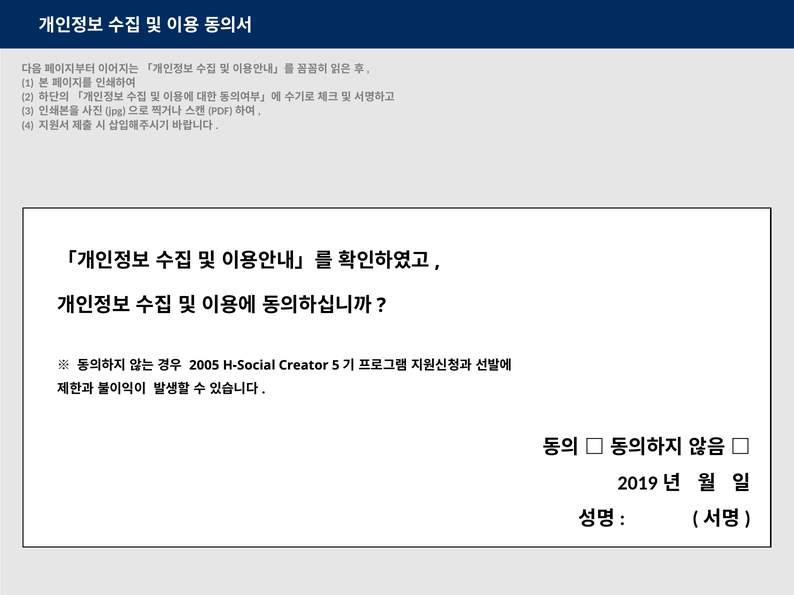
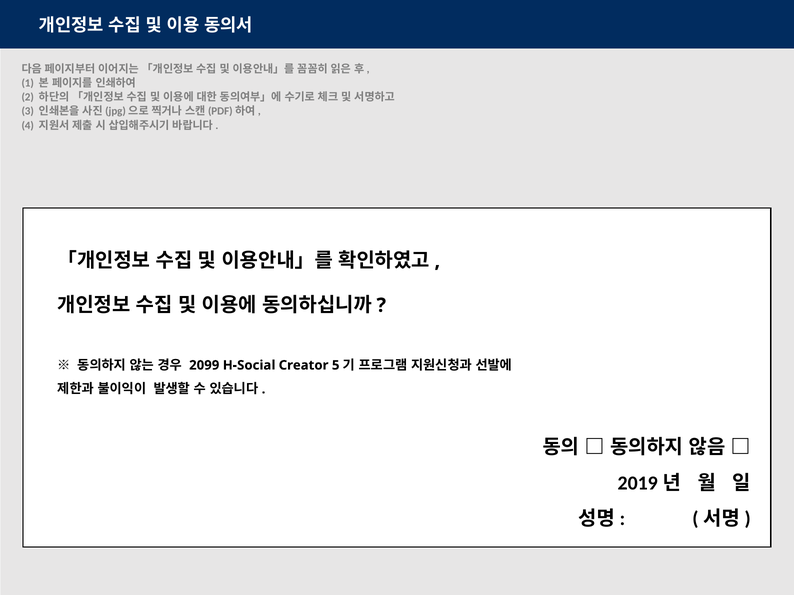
2005: 2005 -> 2099
